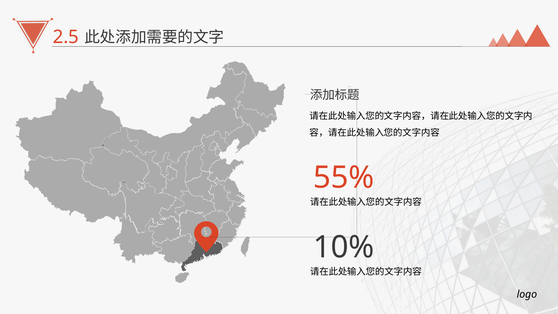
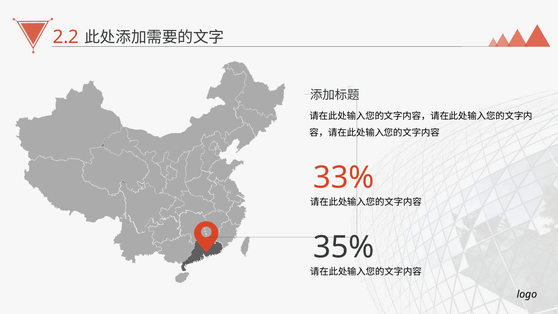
2.5: 2.5 -> 2.2
55%: 55% -> 33%
10%: 10% -> 35%
